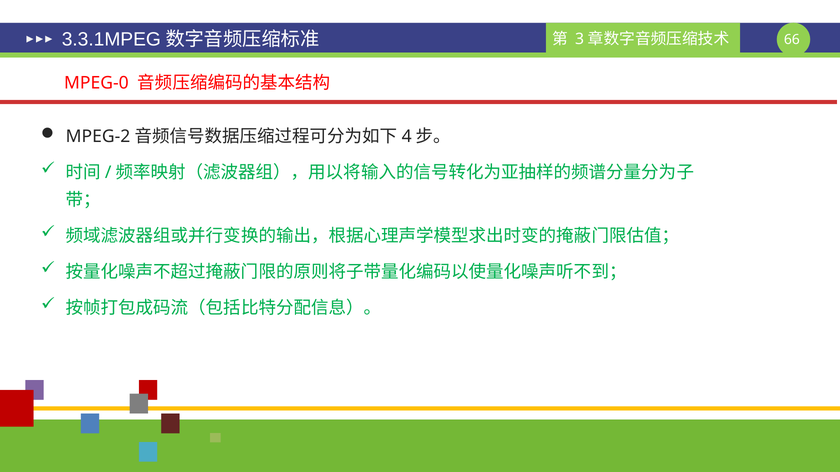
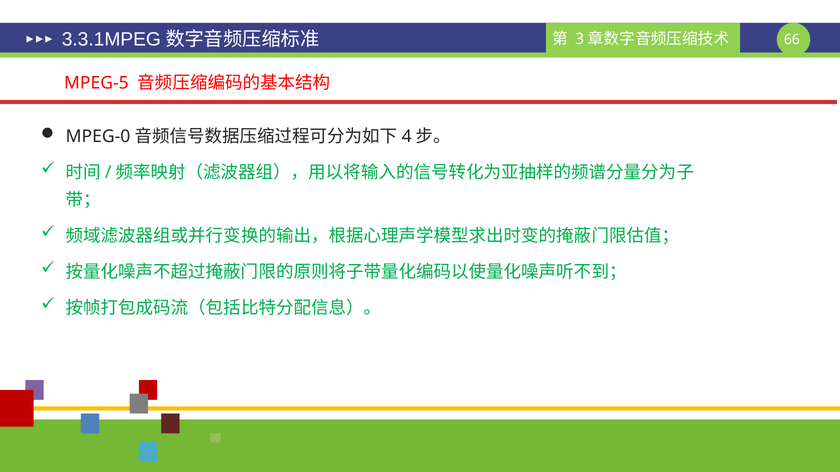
MPEG-0: MPEG-0 -> MPEG-5
MPEG-2: MPEG-2 -> MPEG-0
